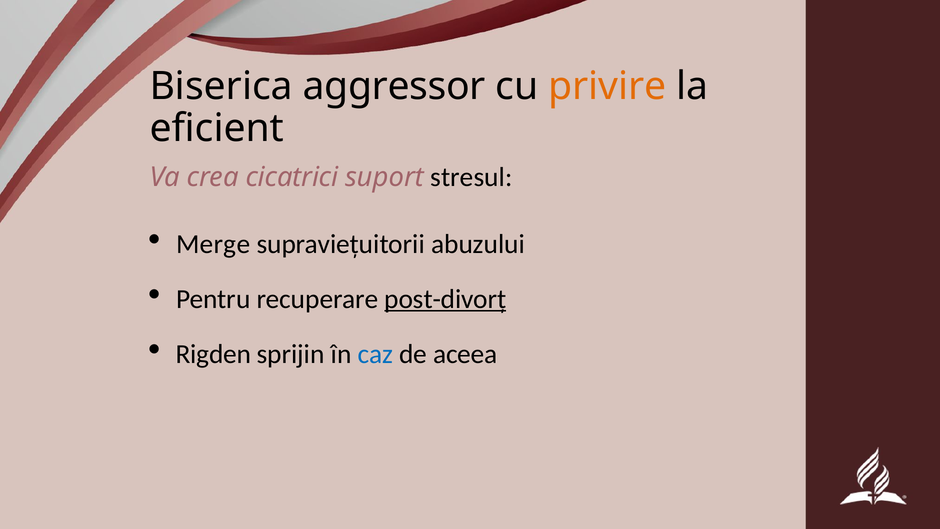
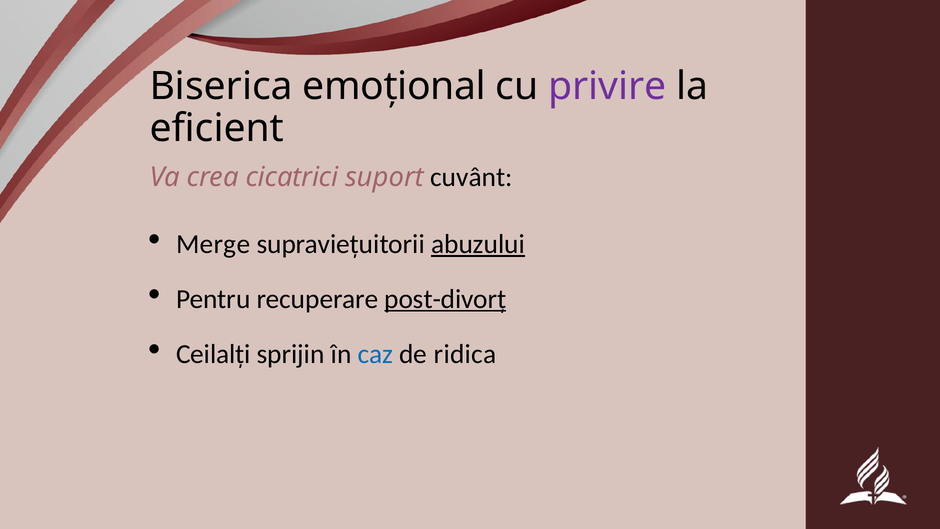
aggressor: aggressor -> emoțional
privire colour: orange -> purple
stresul: stresul -> cuvânt
abuzului underline: none -> present
Rigden: Rigden -> Ceilalți
aceea: aceea -> ridica
